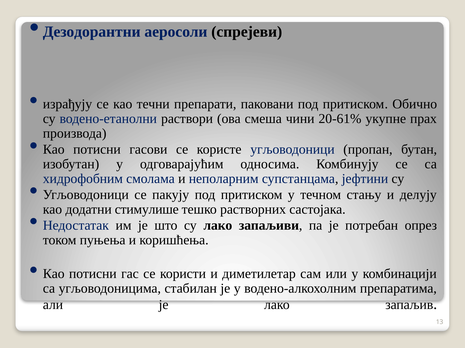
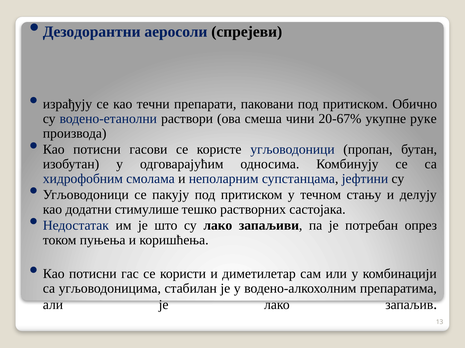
20-61%: 20-61% -> 20-67%
прах: прах -> руке
